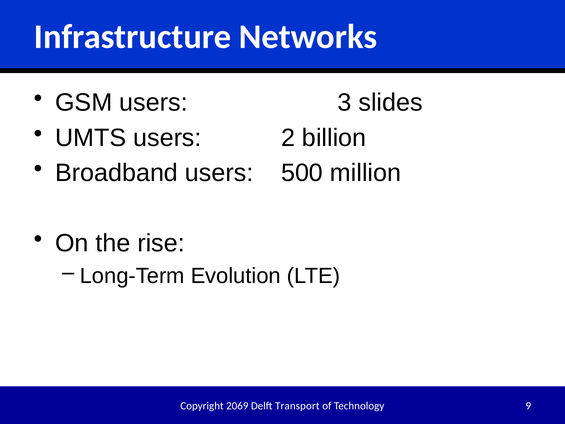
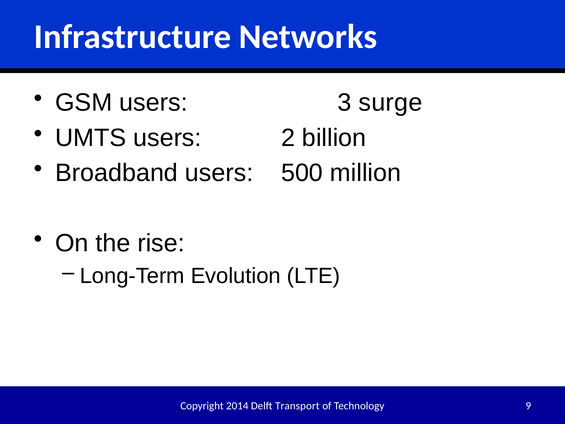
slides: slides -> surge
2069: 2069 -> 2014
